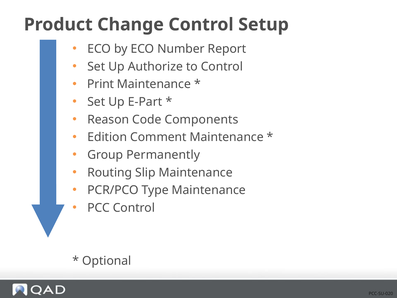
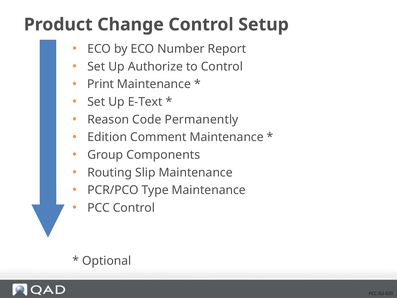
E-Part: E-Part -> E-Text
Components: Components -> Permanently
Permanently: Permanently -> Components
